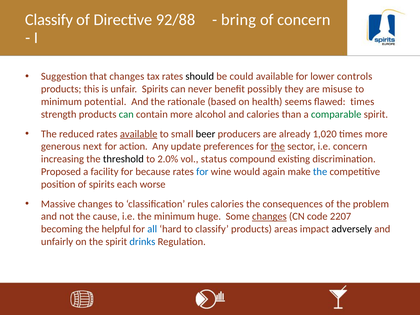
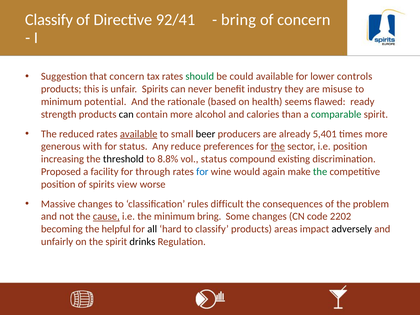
92/88: 92/88 -> 92/41
that changes: changes -> concern
should colour: black -> green
possibly: possibly -> industry
flawed times: times -> ready
can at (126, 114) colour: green -> black
1,020: 1,020 -> 5,401
next: next -> with
for action: action -> status
update: update -> reduce
i.e concern: concern -> position
2.0%: 2.0% -> 8.8%
because: because -> through
the at (320, 172) colour: blue -> green
each: each -> view
rules calories: calories -> difficult
cause underline: none -> present
minimum huge: huge -> bring
changes at (269, 216) underline: present -> none
2207: 2207 -> 2202
all colour: blue -> black
drinks colour: blue -> black
